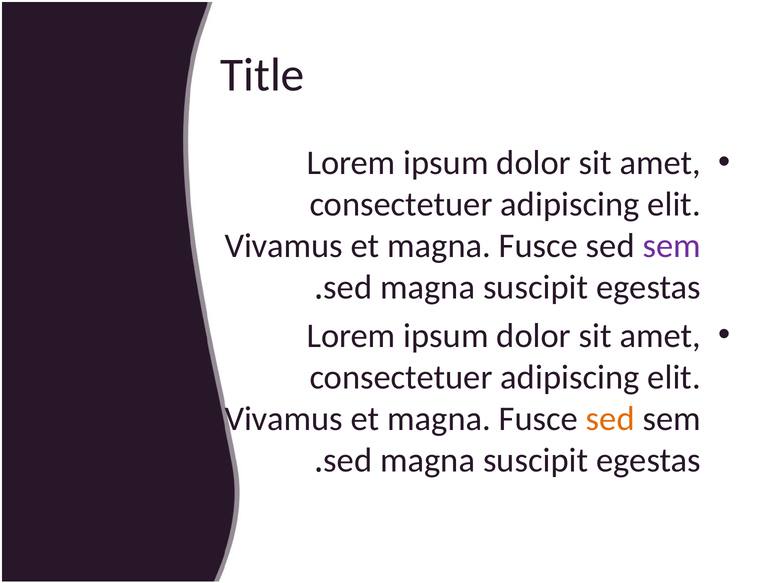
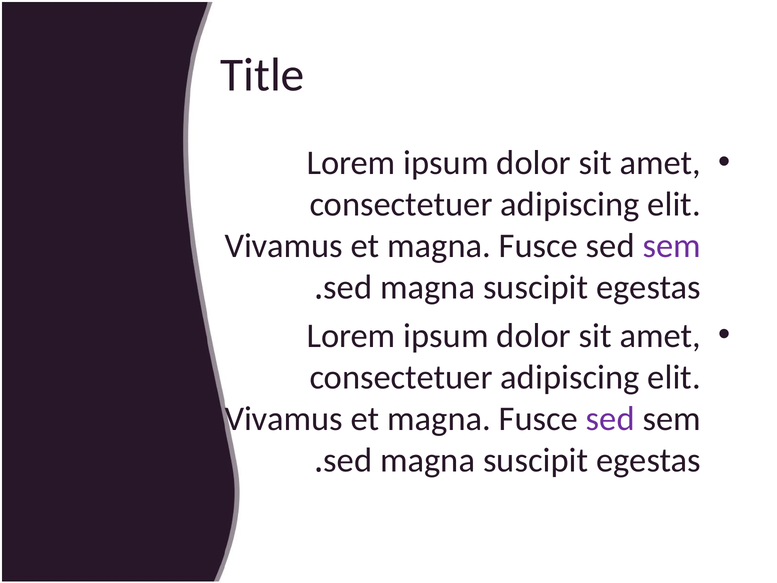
sed at (610, 419) colour: orange -> purple
